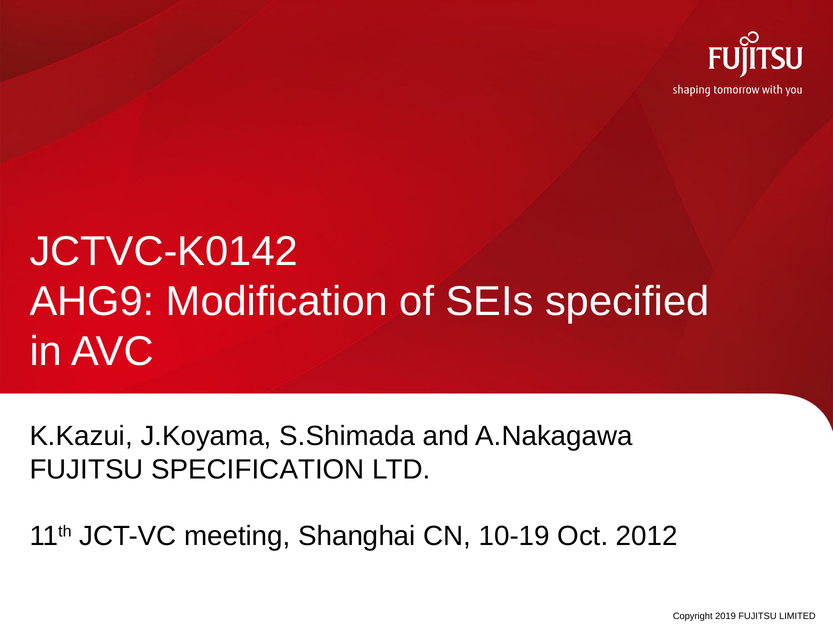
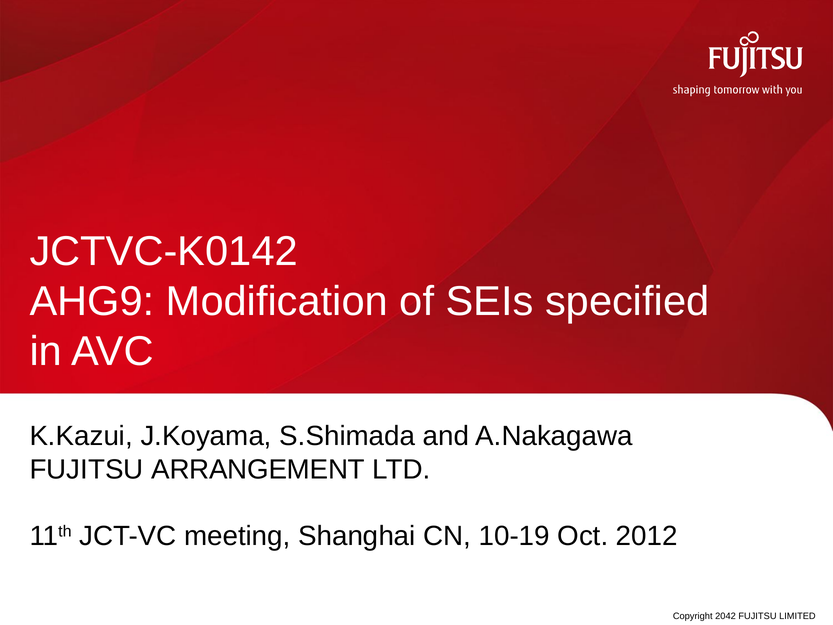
SPECIFICATION: SPECIFICATION -> ARRANGEMENT
2019: 2019 -> 2042
